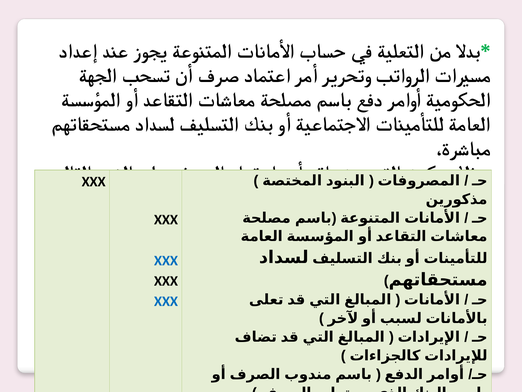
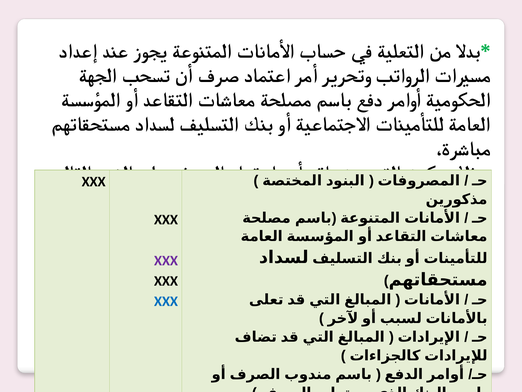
XXX at (166, 260) colour: blue -> purple
